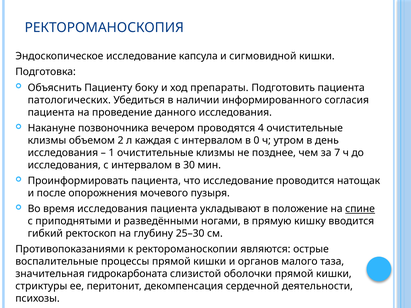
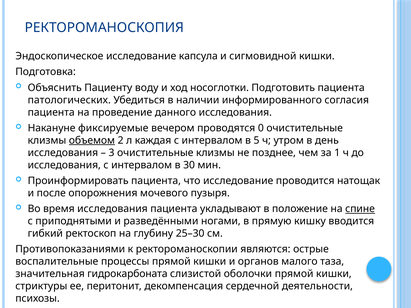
боку: боку -> воду
препараты: препараты -> носоглотки
позвоночника: позвоночника -> фиксируемые
4: 4 -> 0
объемом underline: none -> present
0: 0 -> 5
1: 1 -> 3
7: 7 -> 1
